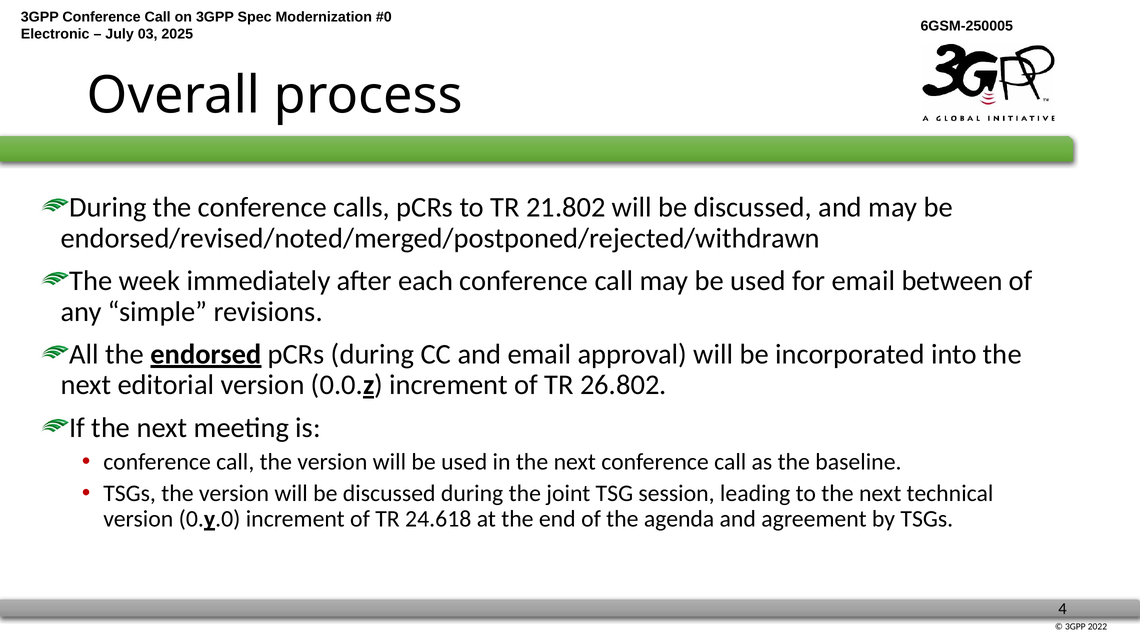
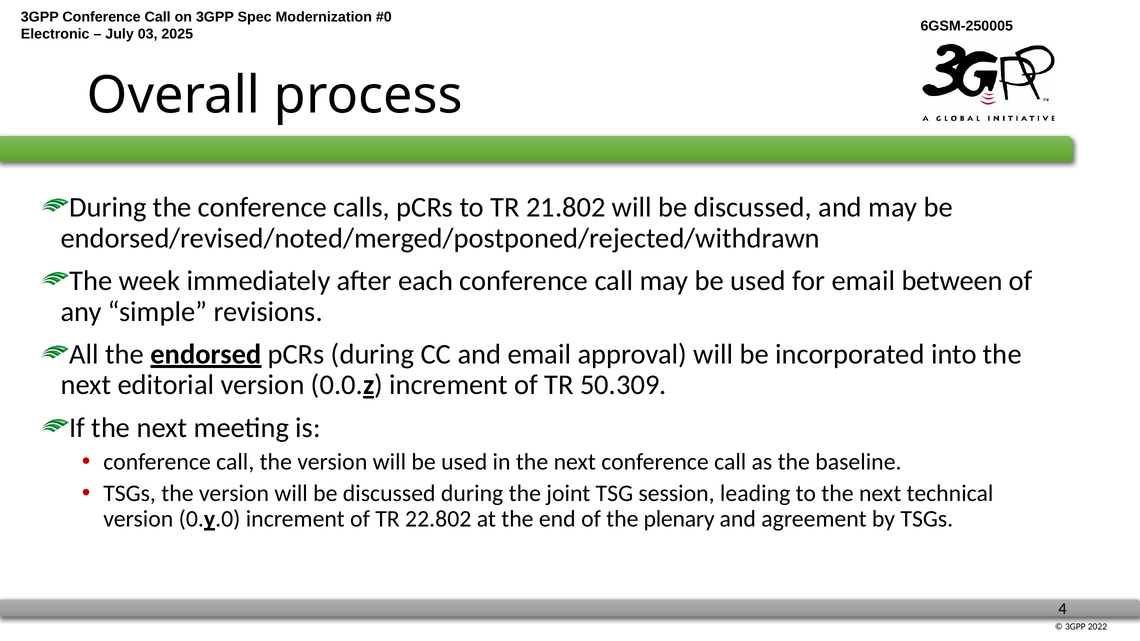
26.802: 26.802 -> 50.309
24.618: 24.618 -> 22.802
agenda: agenda -> plenary
